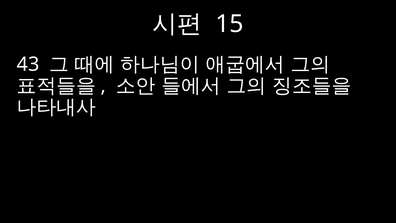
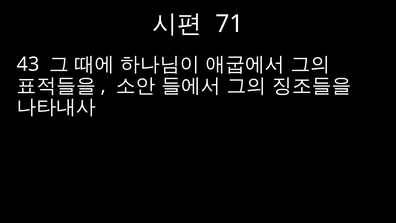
15: 15 -> 71
